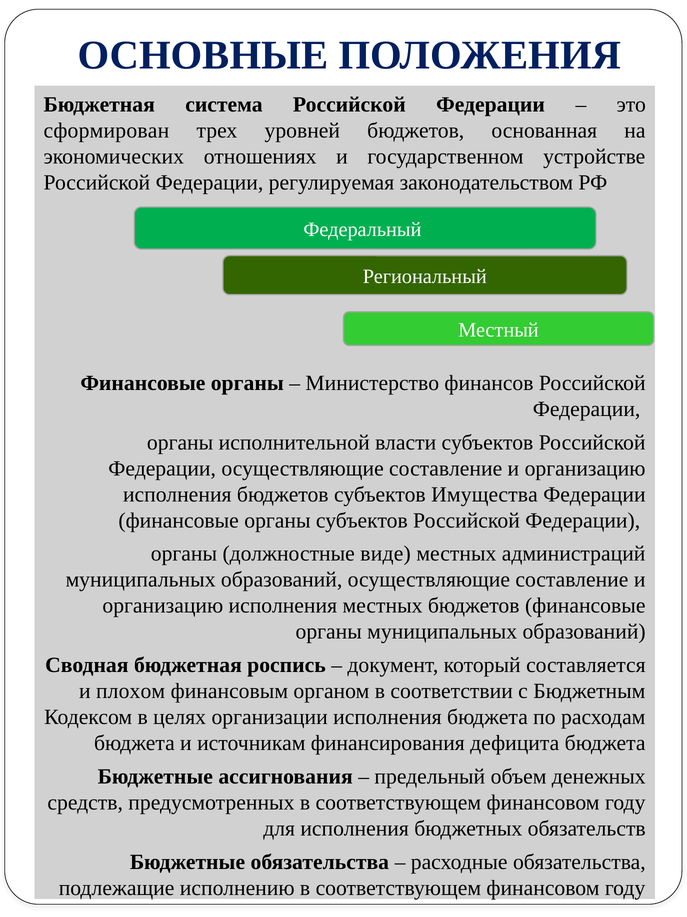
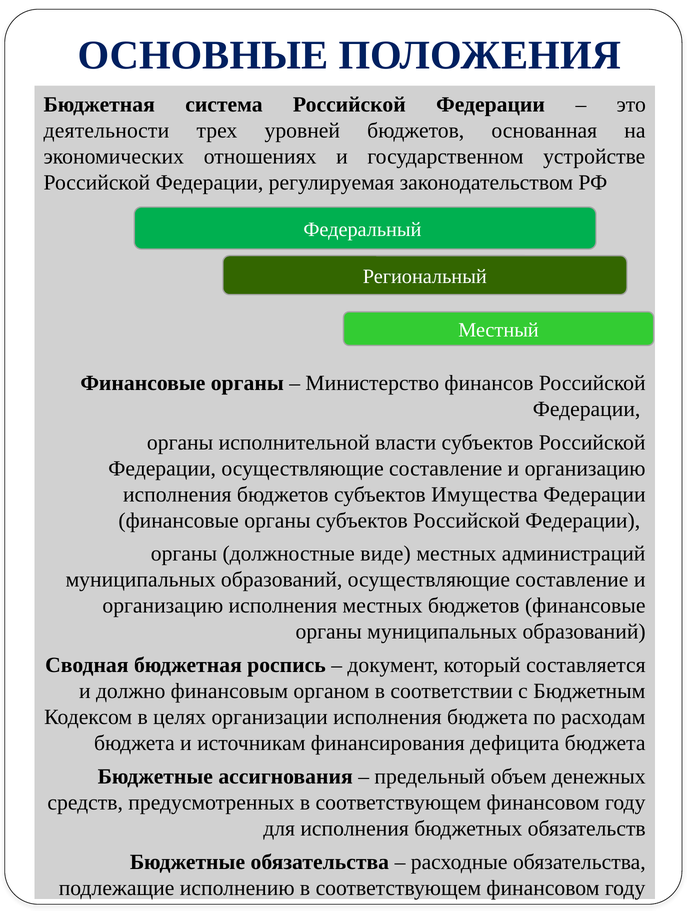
сформирован: сформирован -> деятельности
плохом: плохом -> должно
